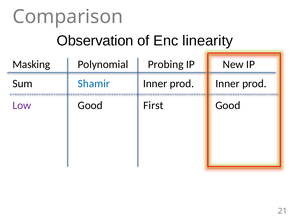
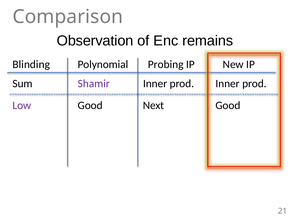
linearity: linearity -> remains
Masking: Masking -> Blinding
Shamir colour: blue -> purple
First: First -> Next
